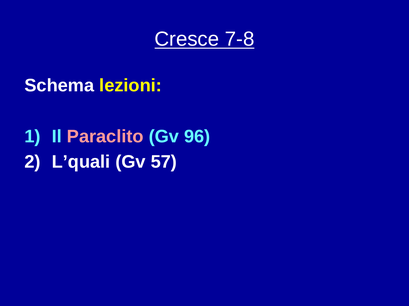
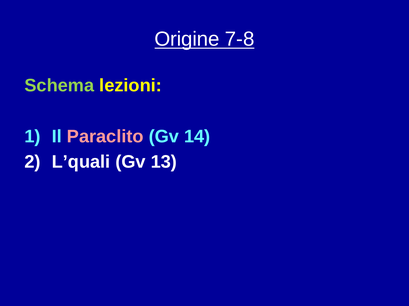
Cresce: Cresce -> Origine
Schema colour: white -> light green
96: 96 -> 14
57: 57 -> 13
